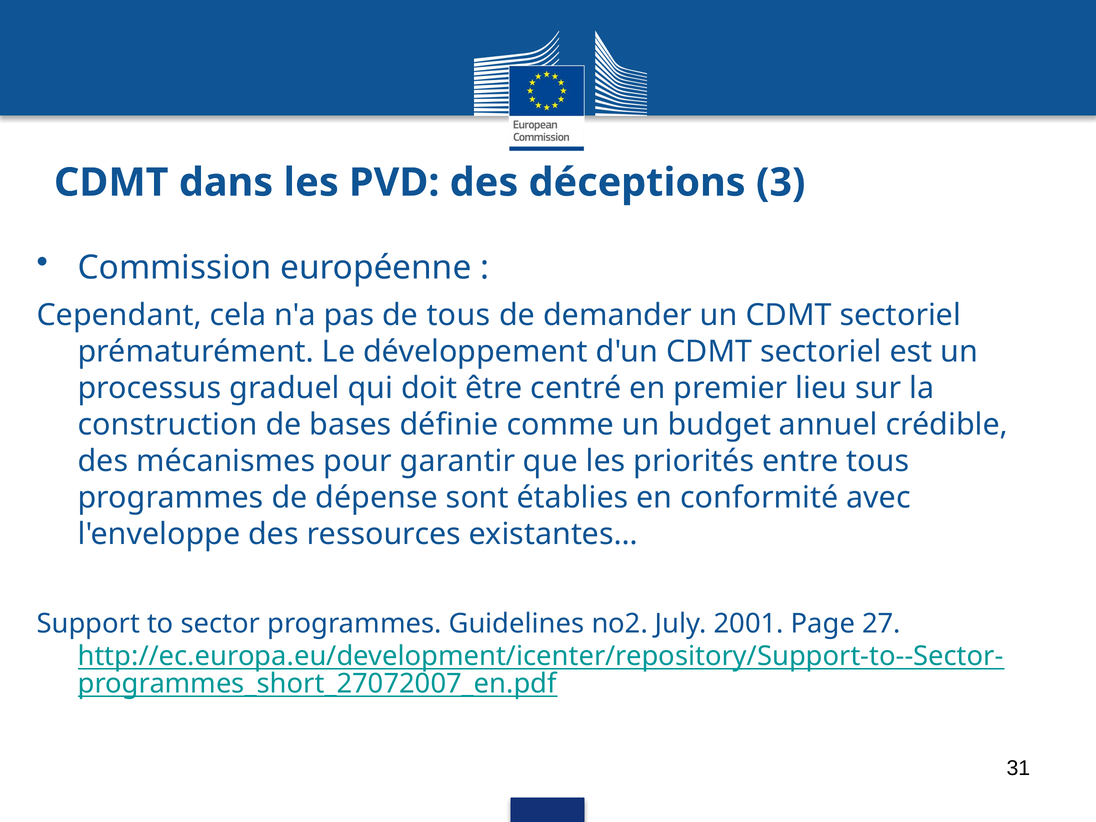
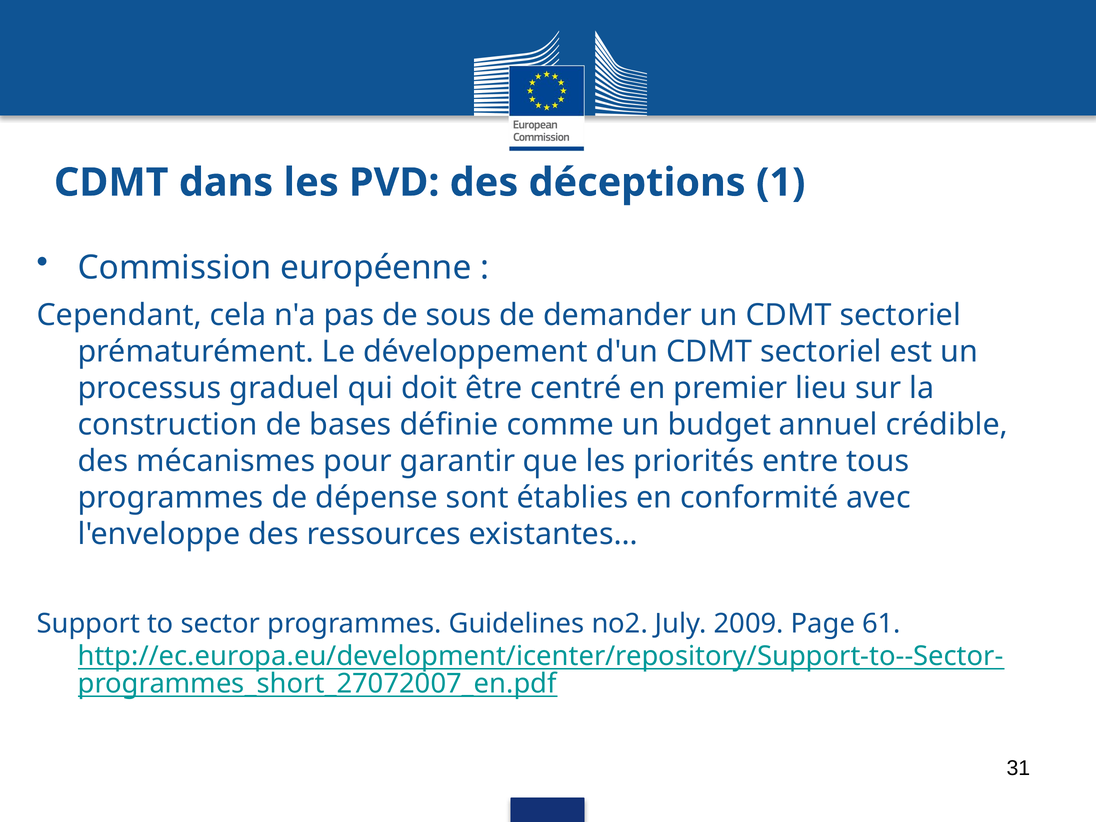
3: 3 -> 1
de tous: tous -> sous
2001: 2001 -> 2009
27: 27 -> 61
